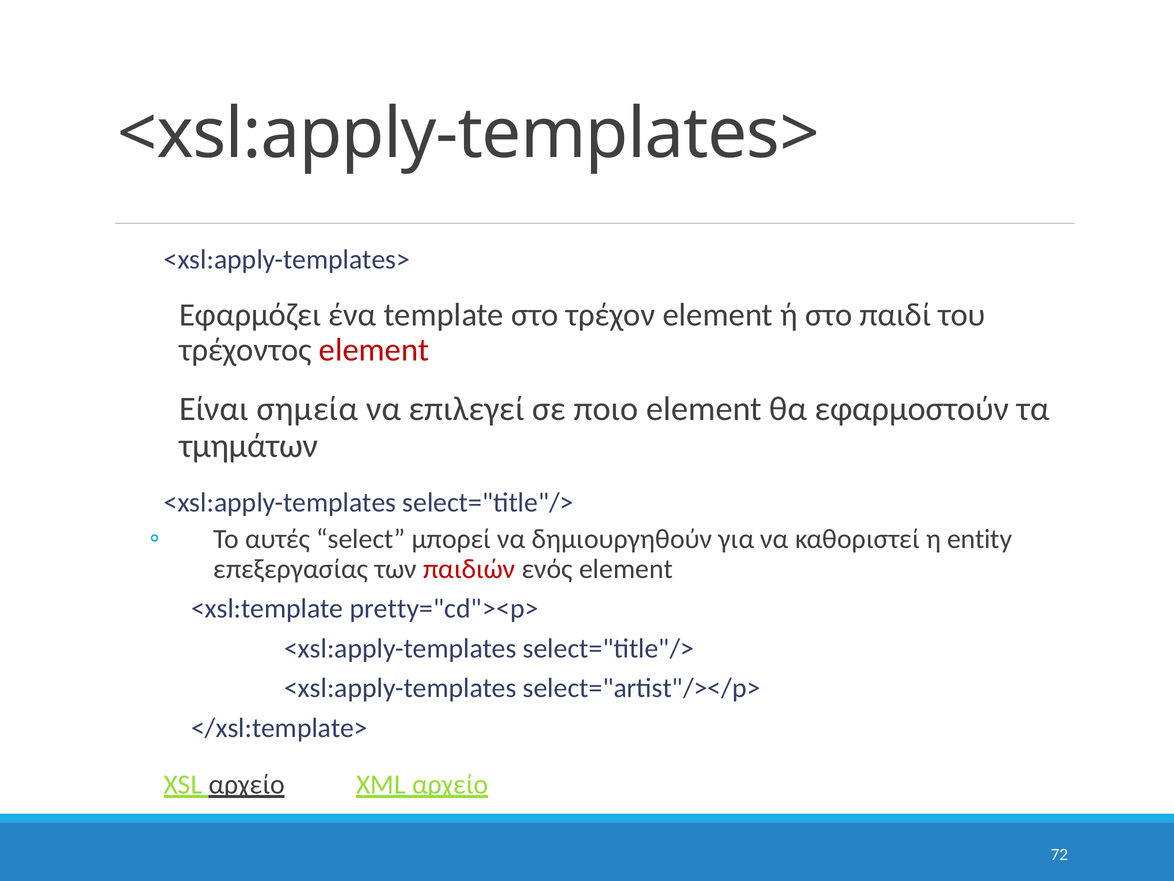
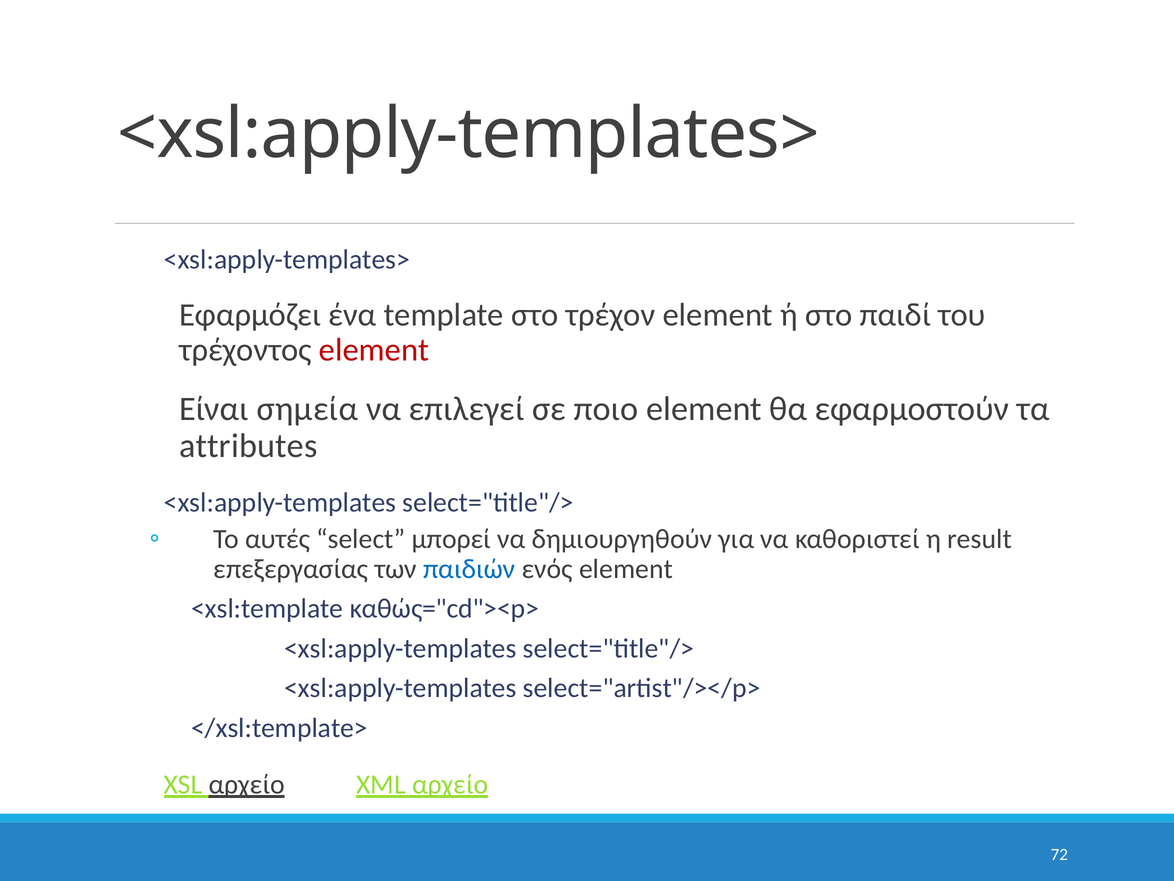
τμημάτων: τμημάτων -> attributes
entity: entity -> result
παιδιών colour: red -> blue
pretty="cd"><p>: pretty="cd"><p> -> καθώς="cd"><p>
